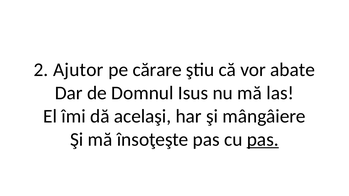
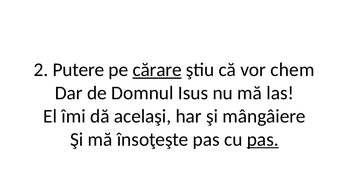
Ajutor: Ajutor -> Putere
cărare underline: none -> present
abate: abate -> chem
